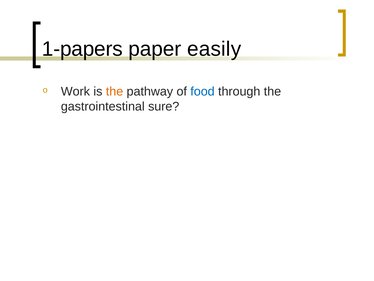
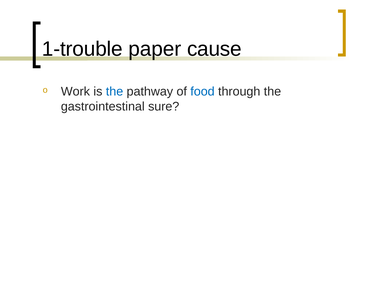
1-papers: 1-papers -> 1-trouble
easily: easily -> cause
the at (115, 91) colour: orange -> blue
